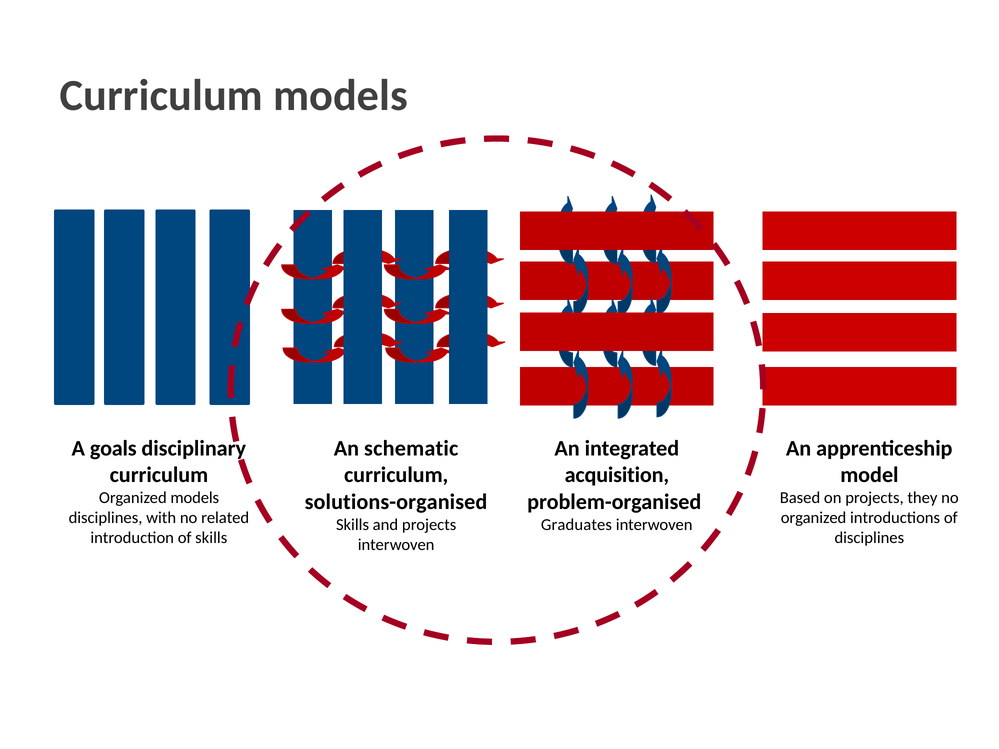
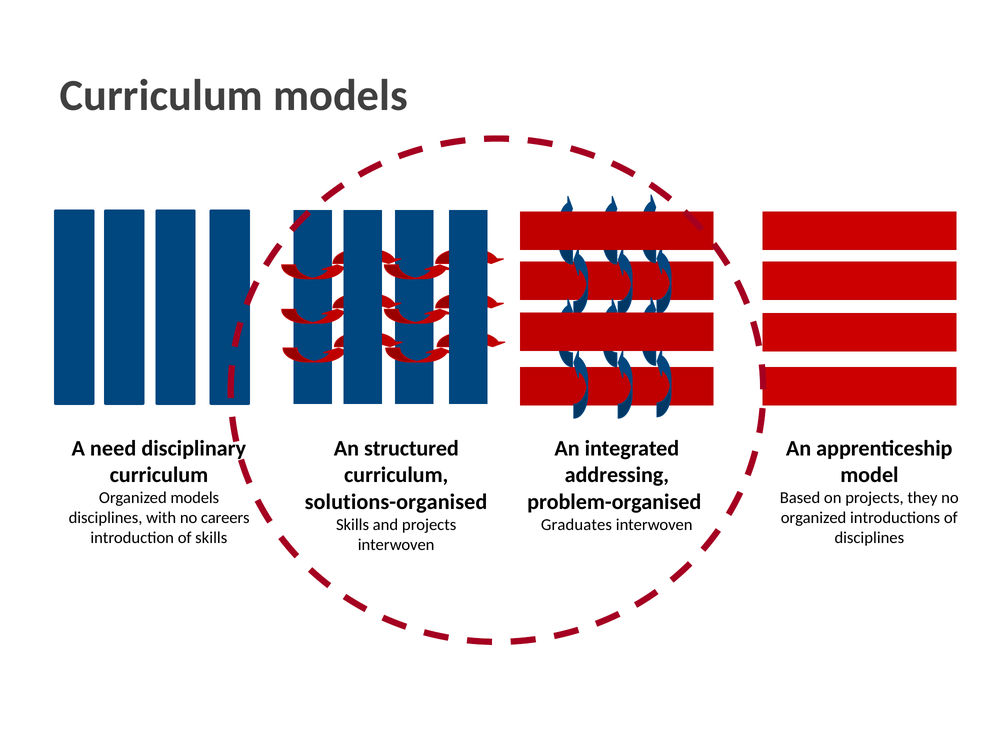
goals: goals -> need
schematic: schematic -> structured
acquisition: acquisition -> addressing
related: related -> careers
